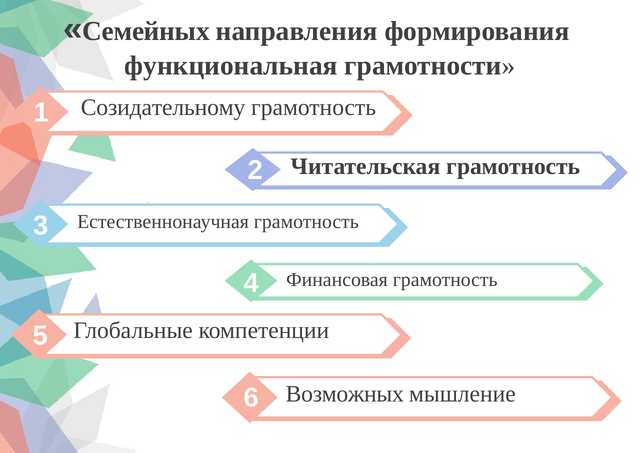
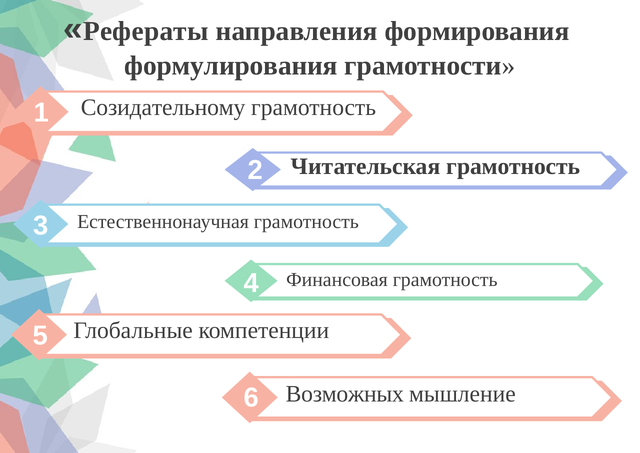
Семейных: Семейных -> Рефераты
функциональная: функциональная -> формулирования
